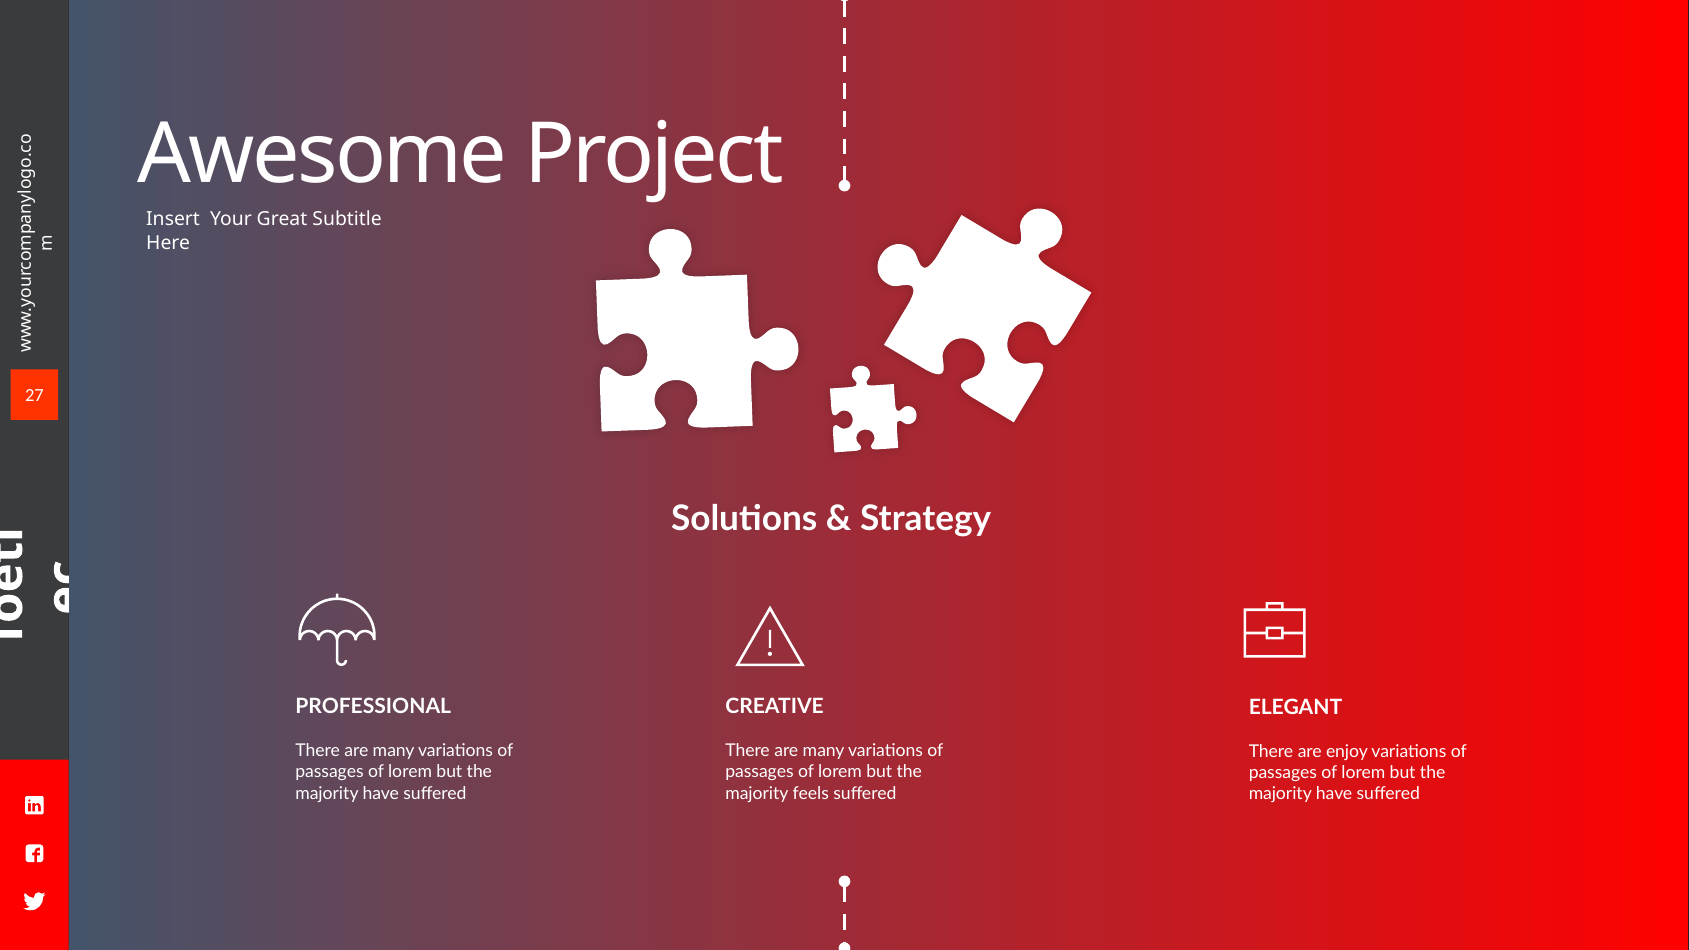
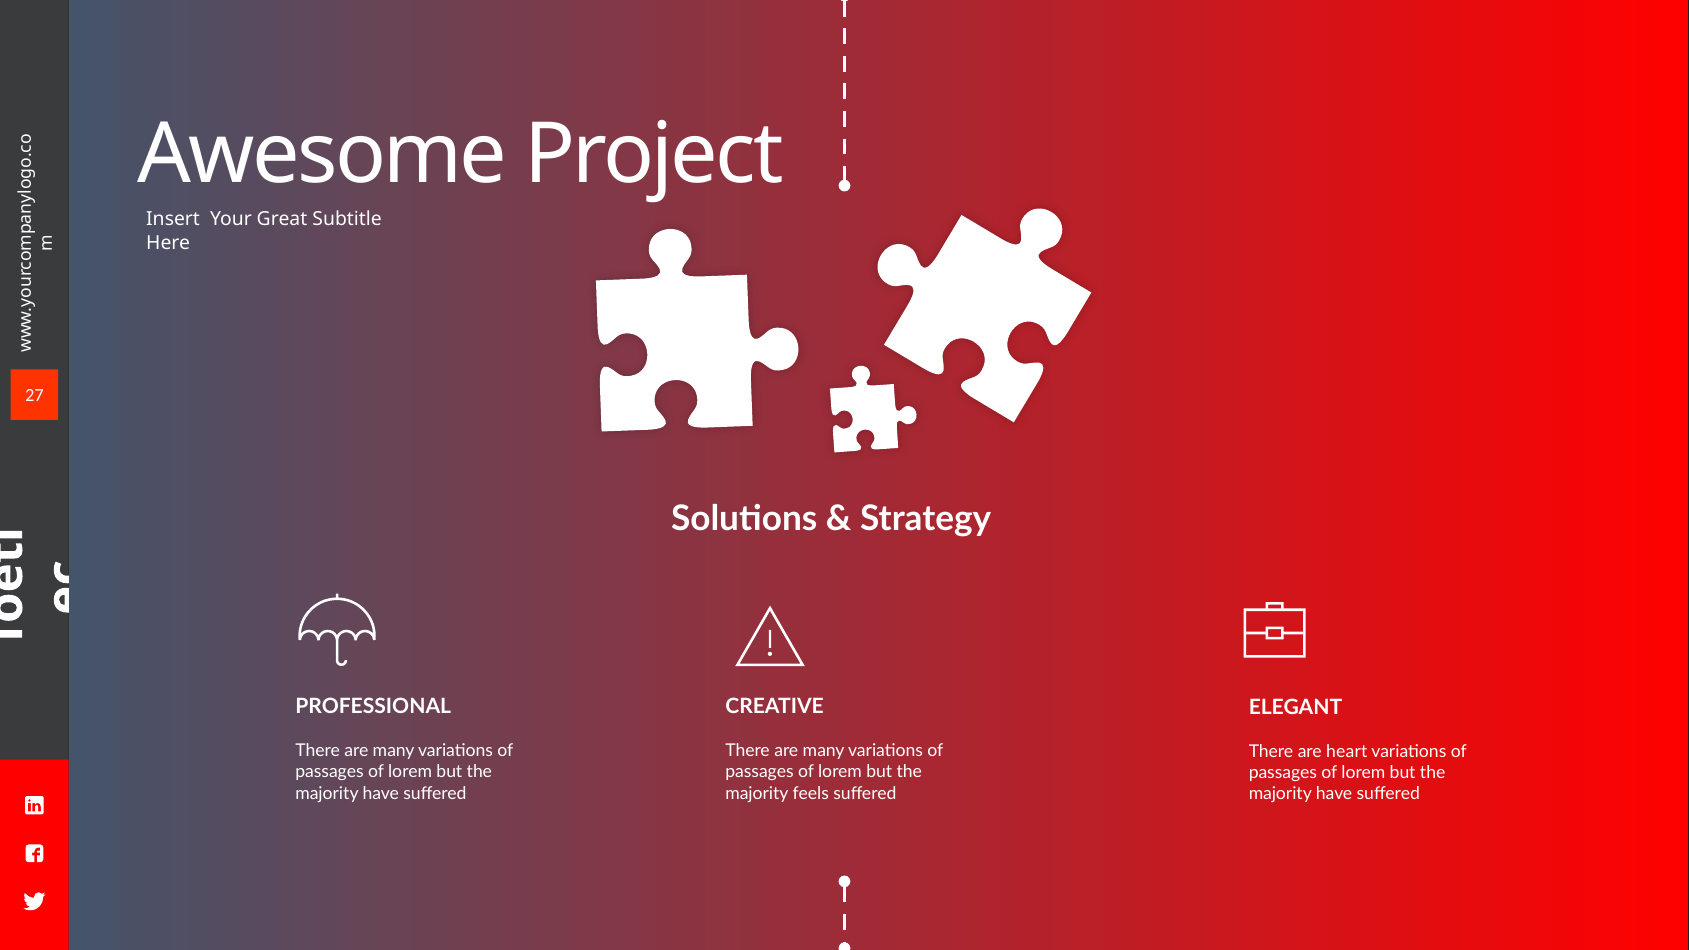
enjoy: enjoy -> heart
